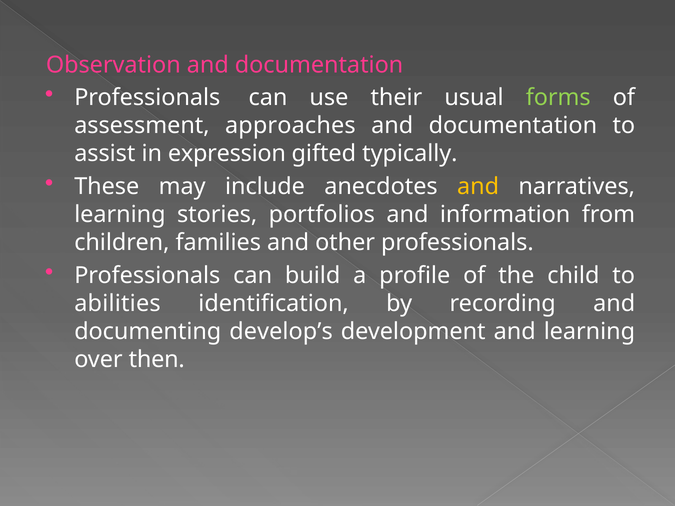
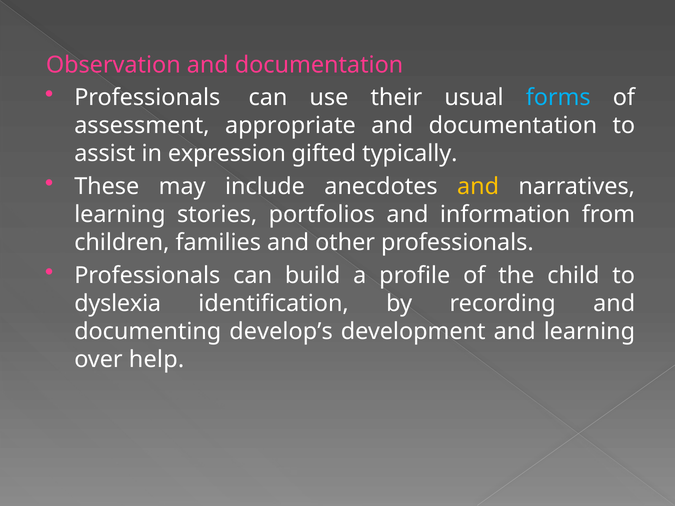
forms colour: light green -> light blue
approaches: approaches -> appropriate
abilities: abilities -> dyslexia
then: then -> help
